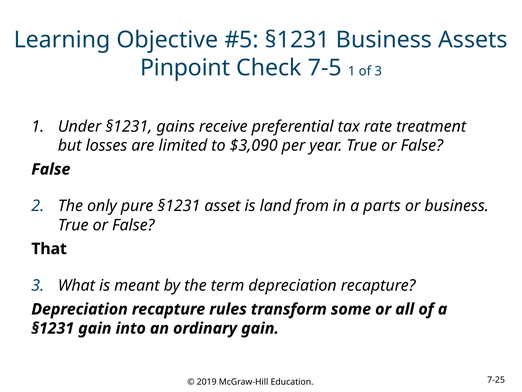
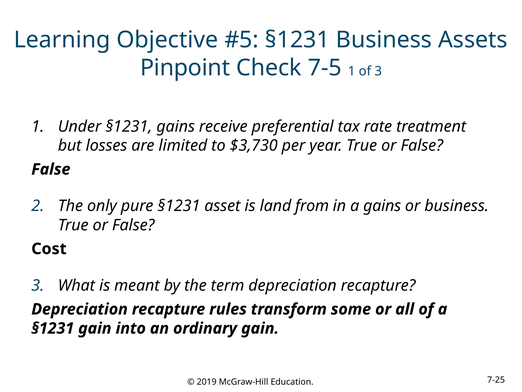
$3,090: $3,090 -> $3,730
a parts: parts -> gains
That: That -> Cost
